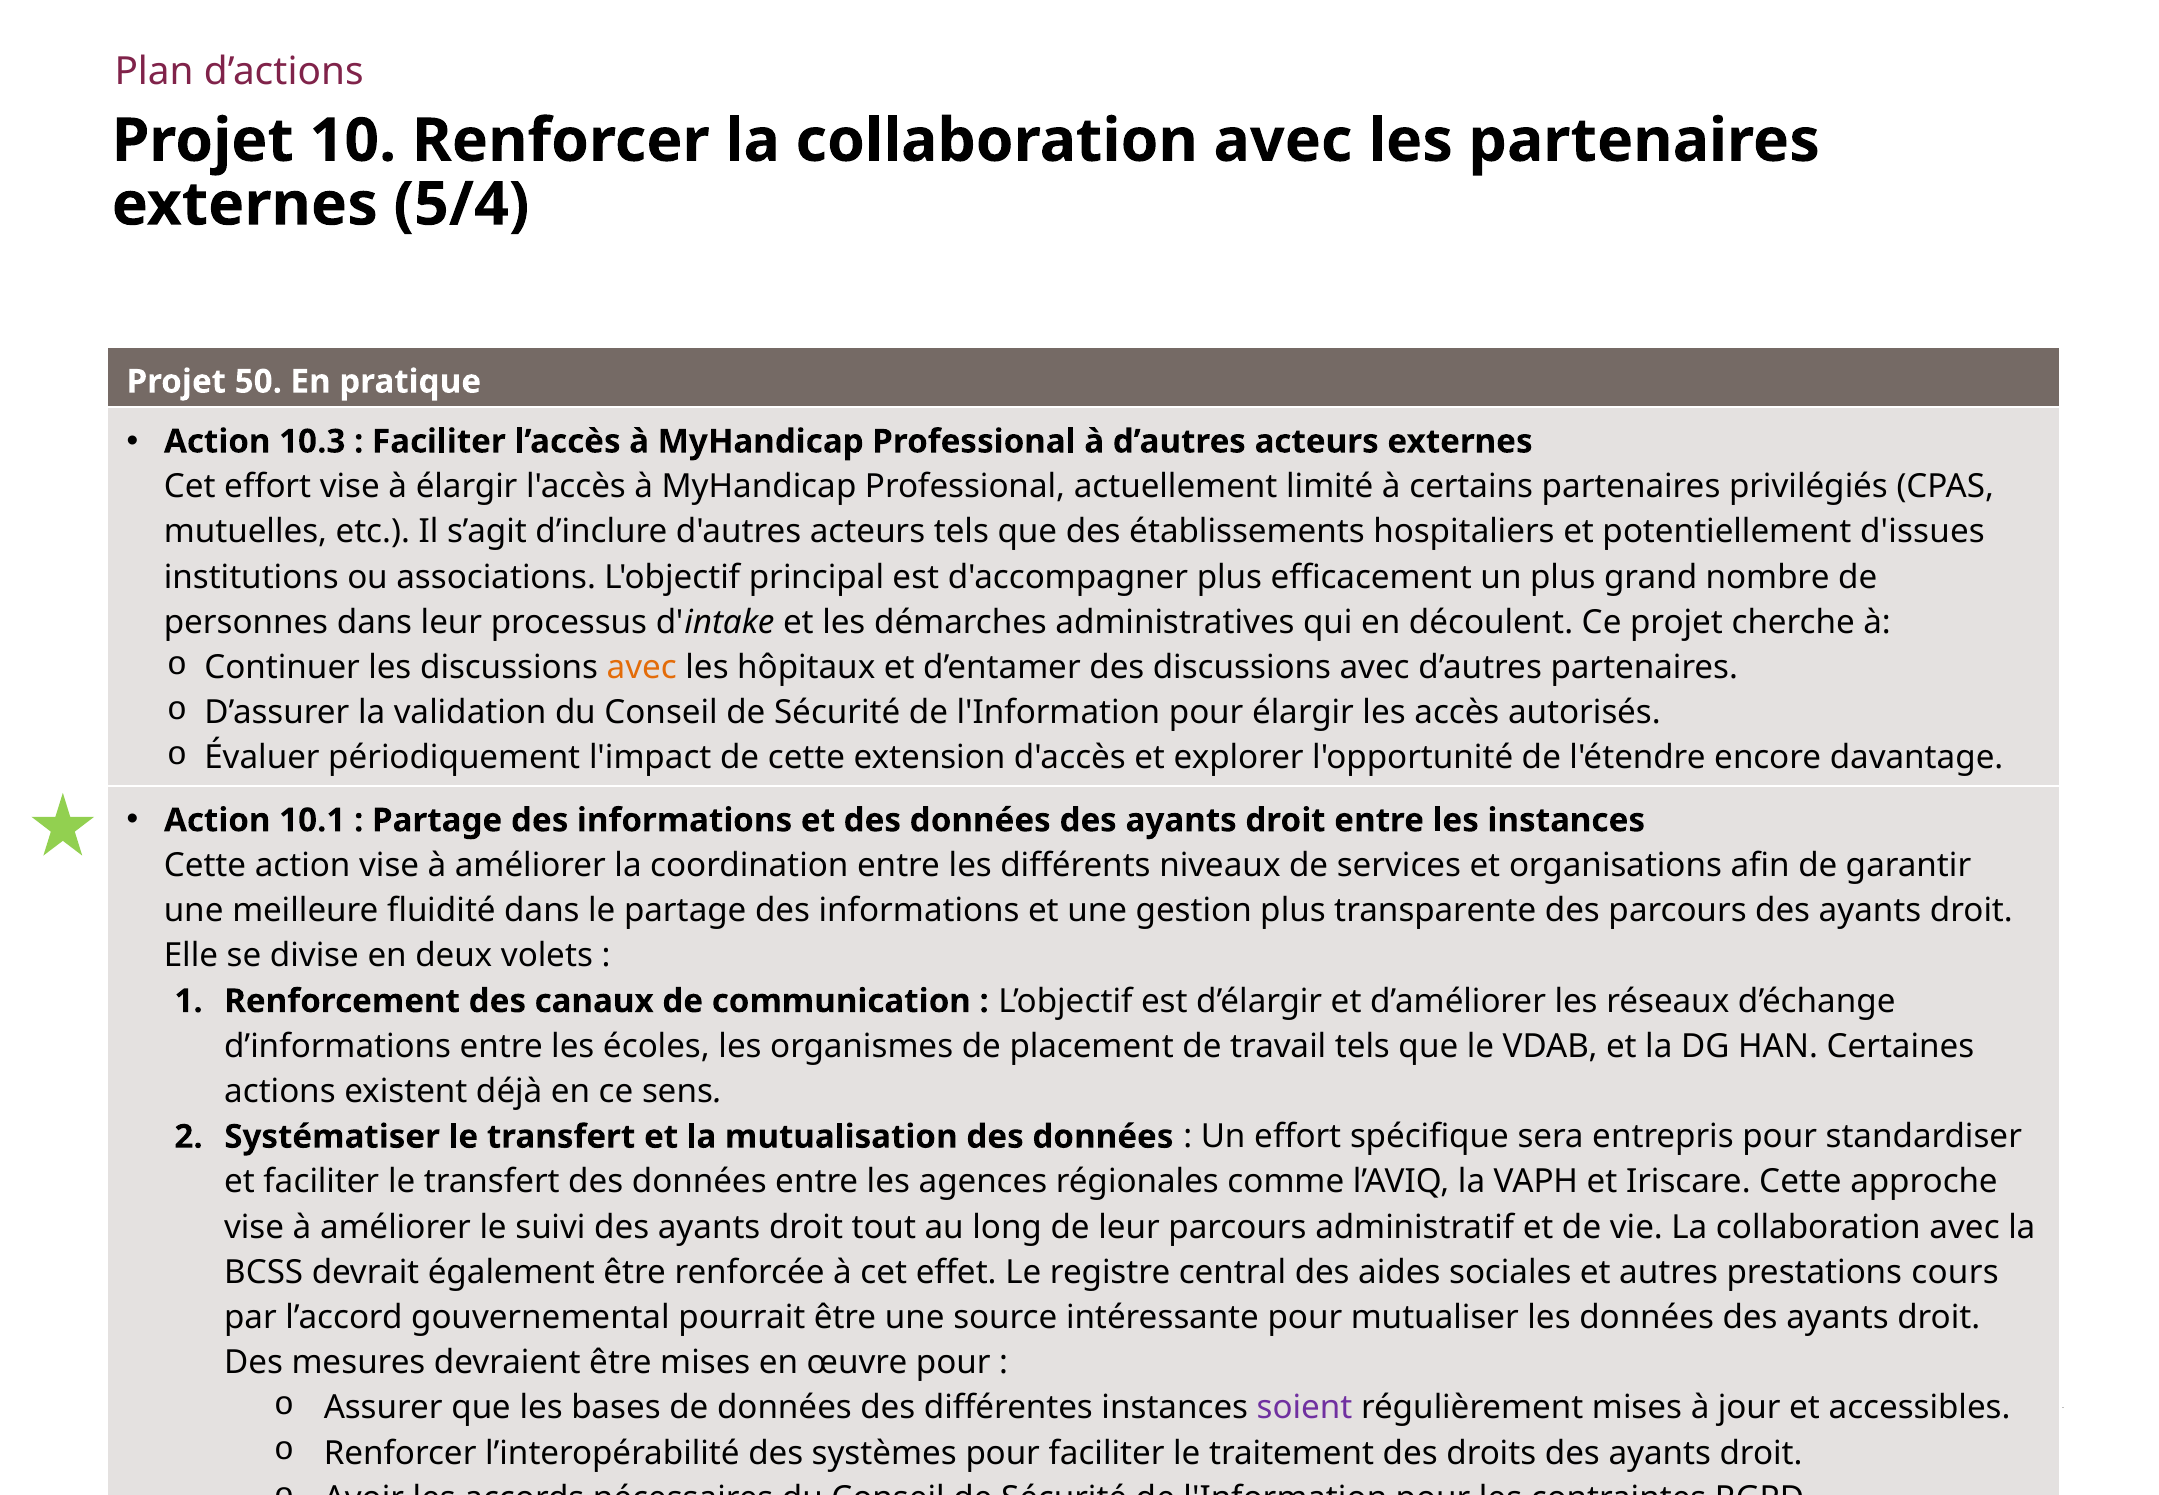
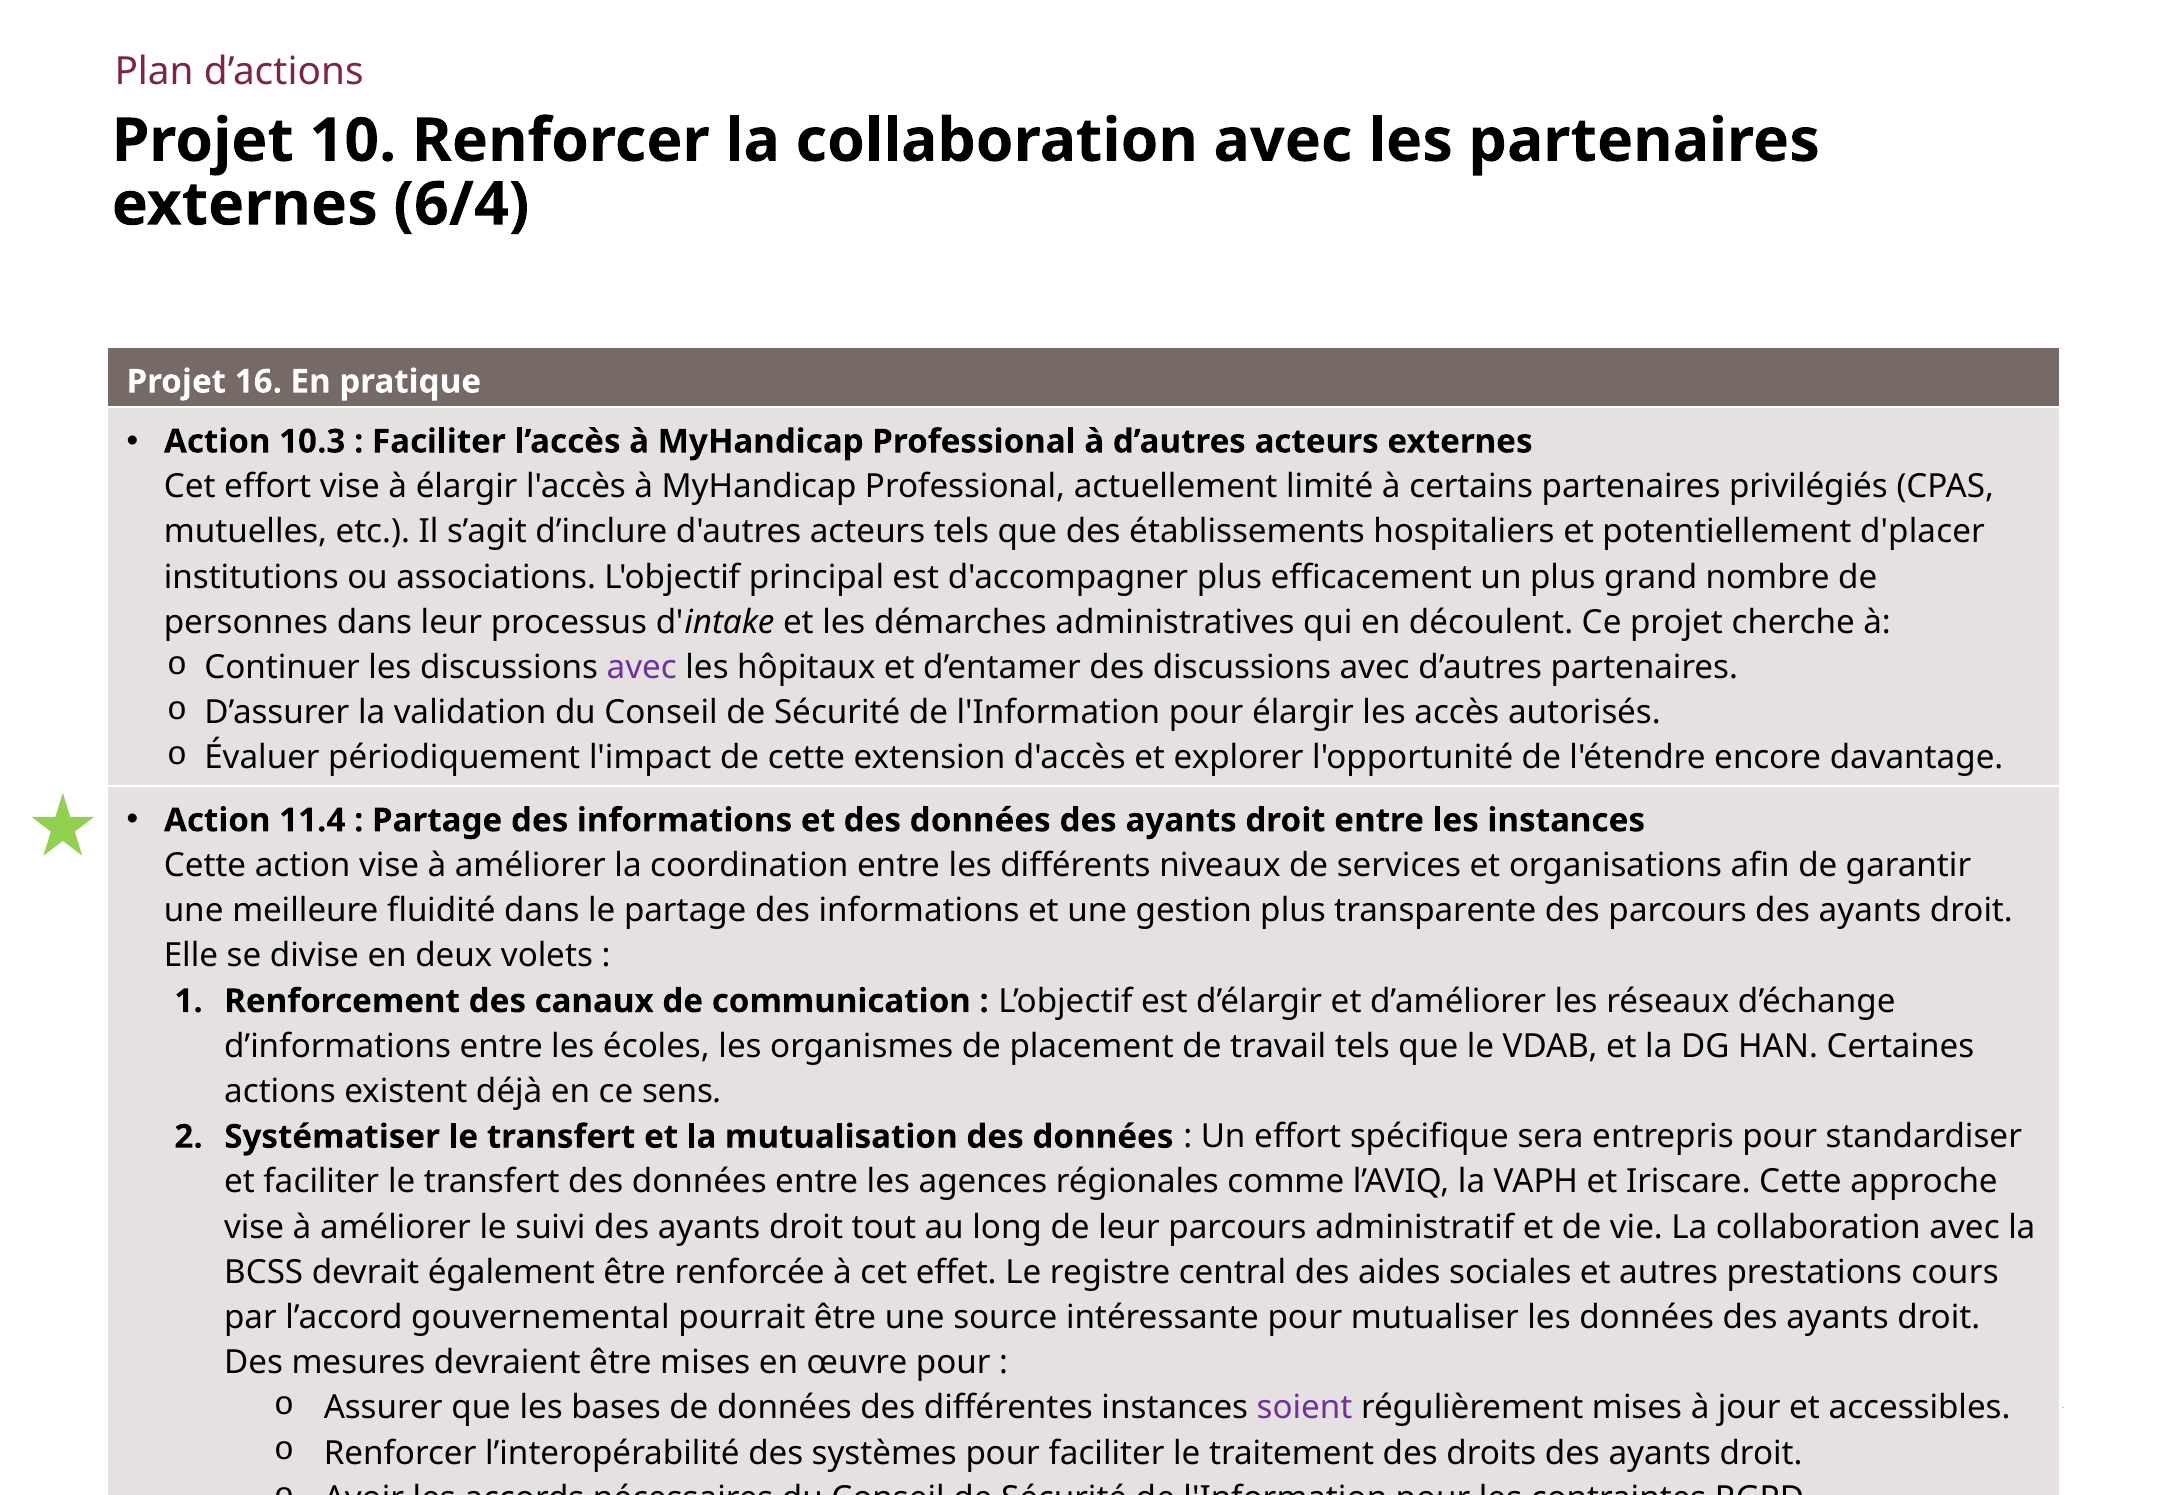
5/4: 5/4 -> 6/4
50: 50 -> 16
d'issues: d'issues -> d'placer
avec at (642, 667) colour: orange -> purple
10.1: 10.1 -> 11.4
